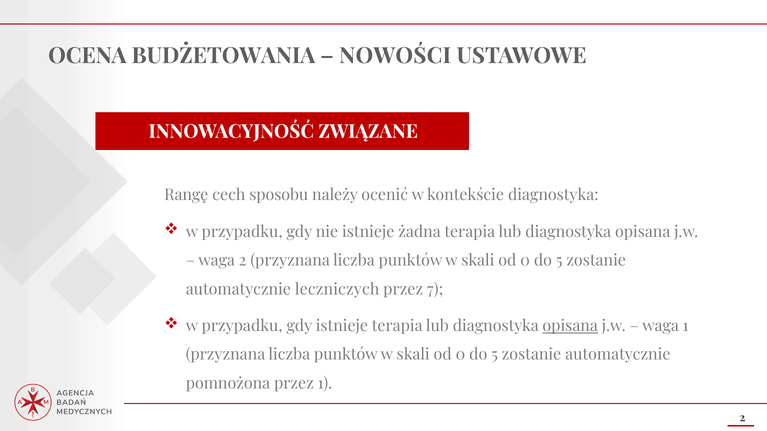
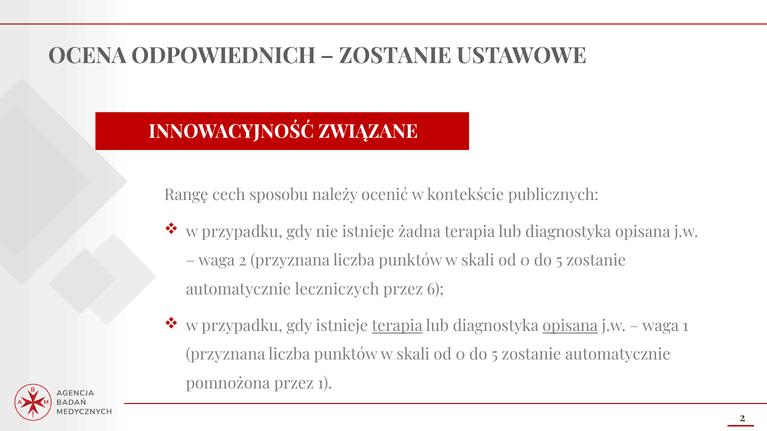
BUDŻETOWANIA: BUDŻETOWANIA -> ODPOWIEDNICH
NOWOŚCI at (395, 56): NOWOŚCI -> ZOSTANIE
kontekście diagnostyka: diagnostyka -> publicznych
7: 7 -> 6
terapia at (397, 326) underline: none -> present
